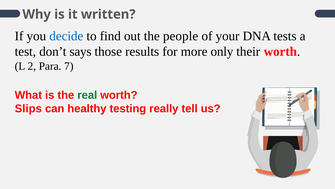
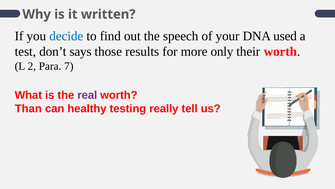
people: people -> speech
tests: tests -> used
real colour: green -> purple
Slips: Slips -> Than
